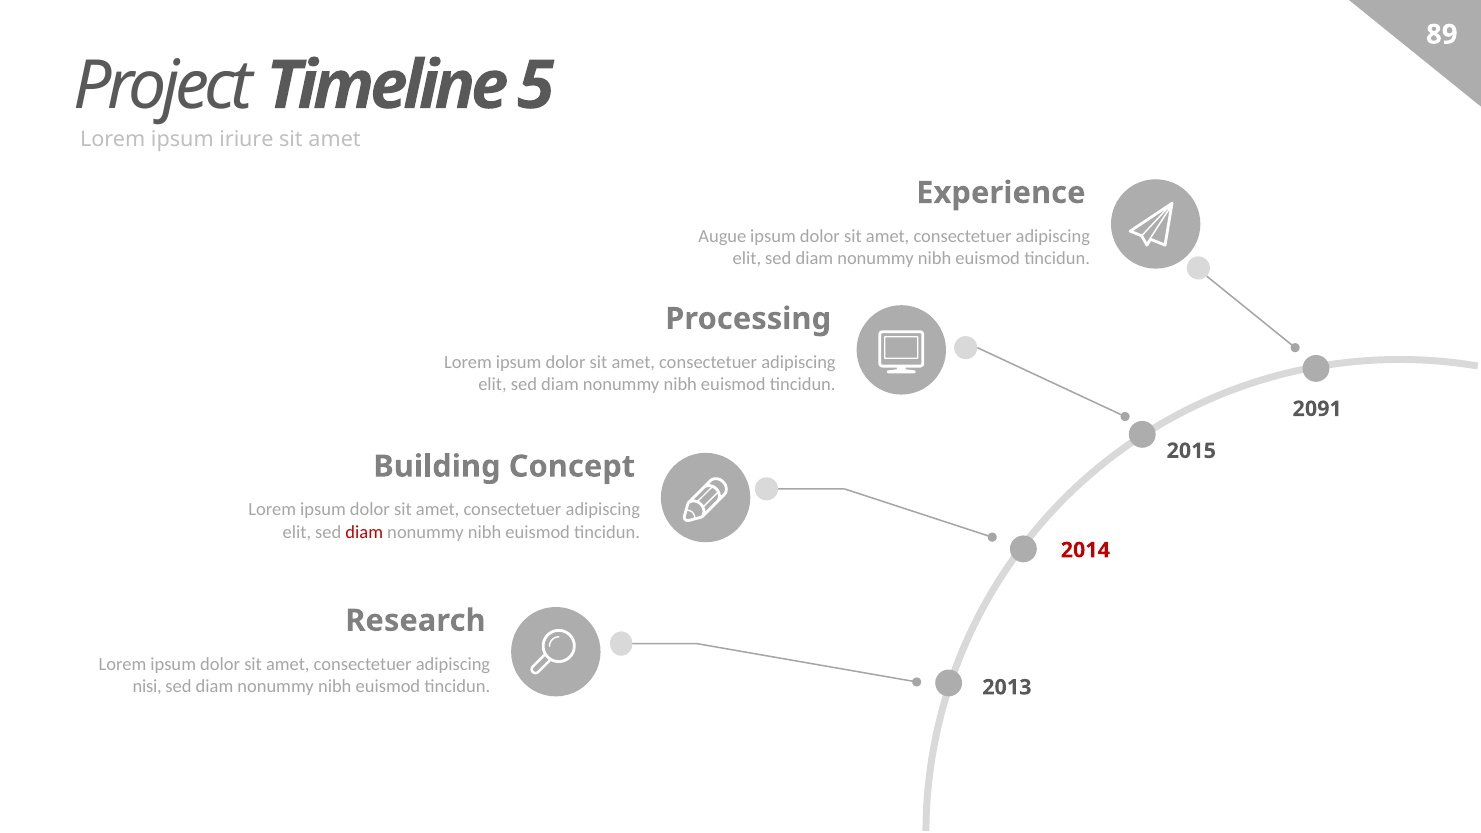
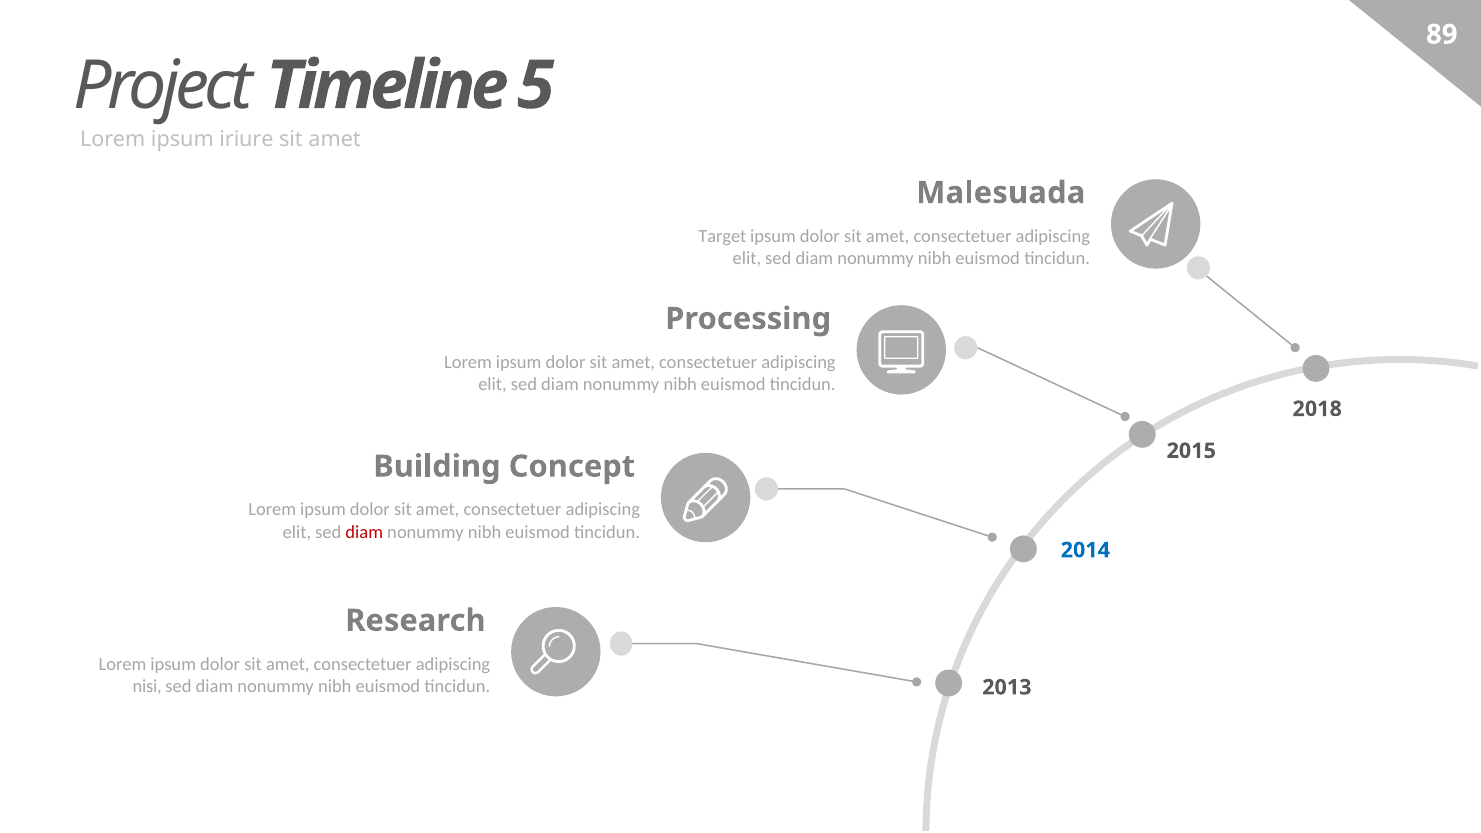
Experience: Experience -> Malesuada
Augue: Augue -> Target
2091: 2091 -> 2018
2014 colour: red -> blue
